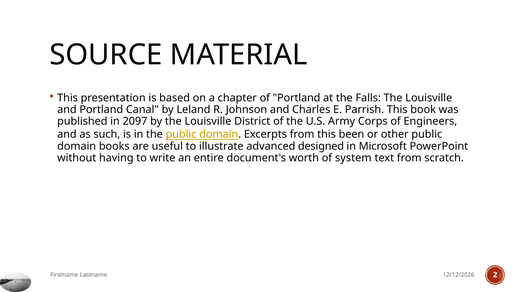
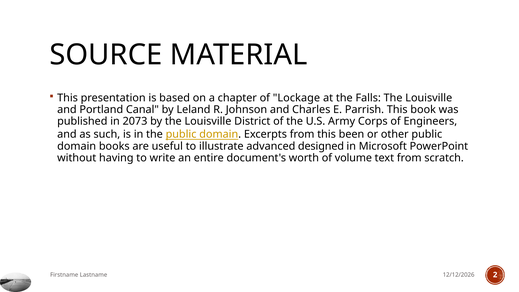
of Portland: Portland -> Lockage
2097: 2097 -> 2073
system: system -> volume
